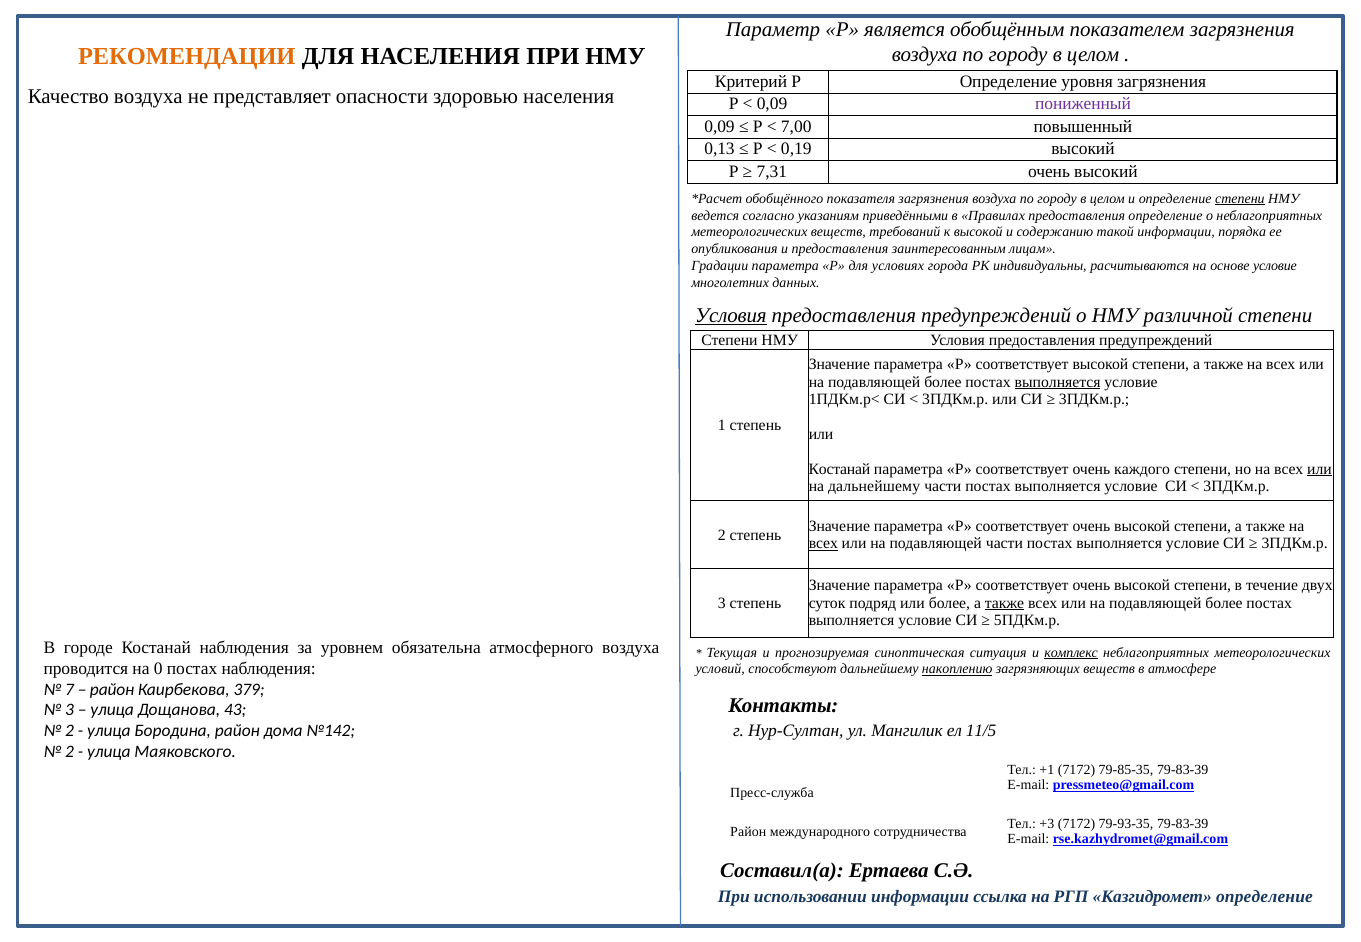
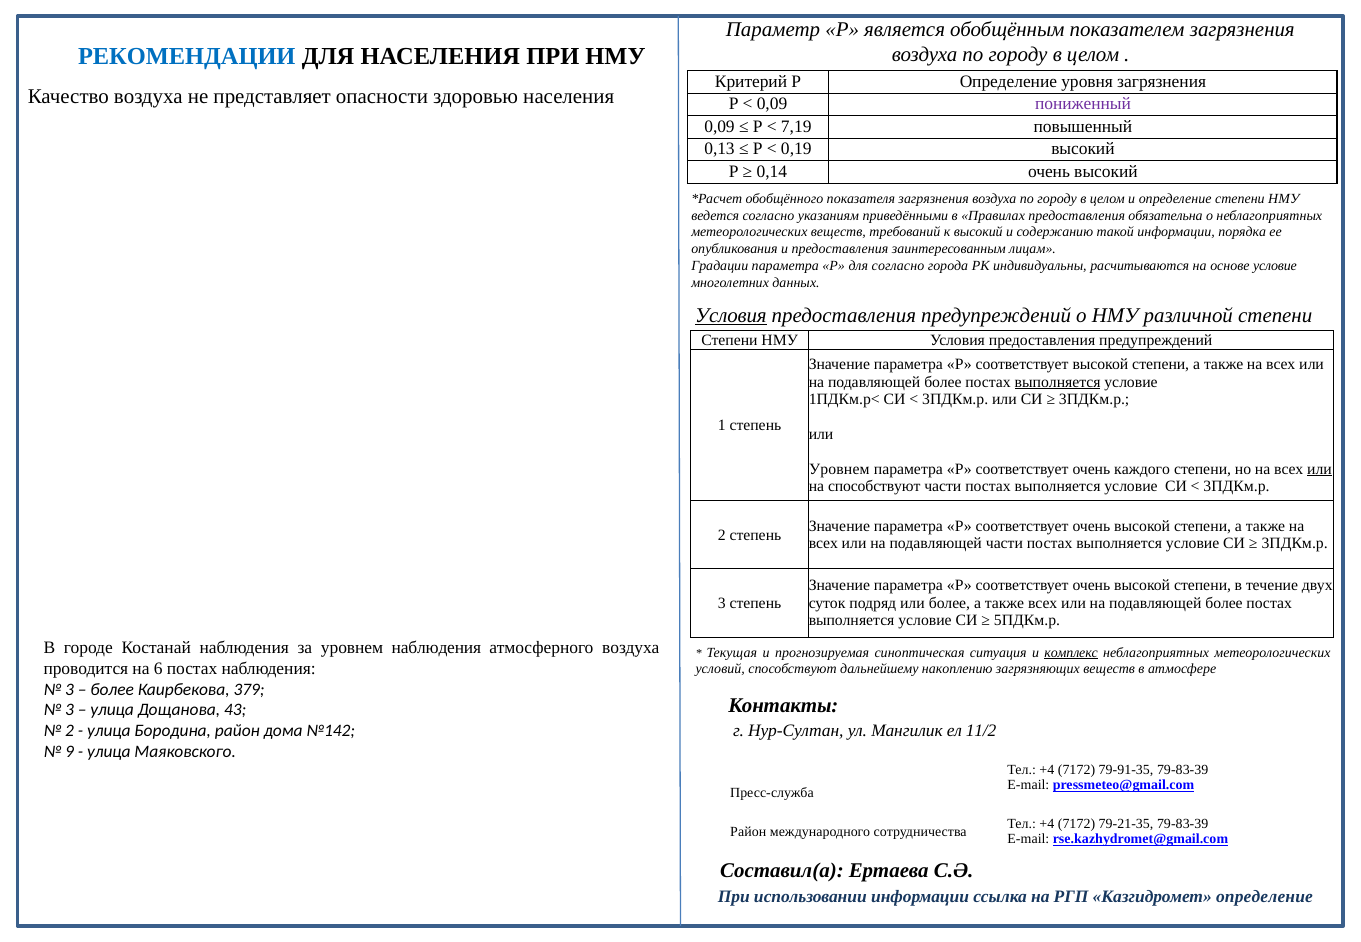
РЕКОМЕНДАЦИИ colour: orange -> blue
7,00: 7,00 -> 7,19
7,31: 7,31 -> 0,14
степени at (1240, 199) underline: present -> none
предоставления определение: определение -> обязательна
к высокой: высокой -> высокий
для условиях: условиях -> согласно
Костанай at (839, 469): Костанай -> Уровнем
на дальнейшему: дальнейшему -> способствуют
всех at (823, 544) underline: present -> none
также at (1005, 603) underline: present -> none
уровнем обязательна: обязательна -> наблюдения
0: 0 -> 6
накоплению underline: present -> none
7 at (70, 689): 7 -> 3
район at (112, 689): район -> более
11/5: 11/5 -> 11/2
2 at (70, 752): 2 -> 9
+1 at (1047, 770): +1 -> +4
79-85-35: 79-85-35 -> 79-91-35
+3 at (1047, 824): +3 -> +4
79-93-35: 79-93-35 -> 79-21-35
